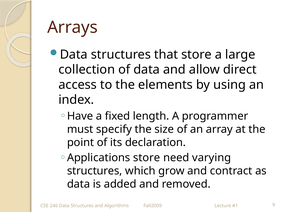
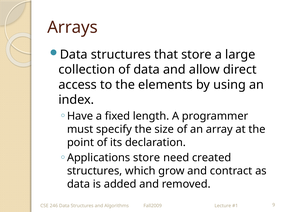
varying: varying -> created
